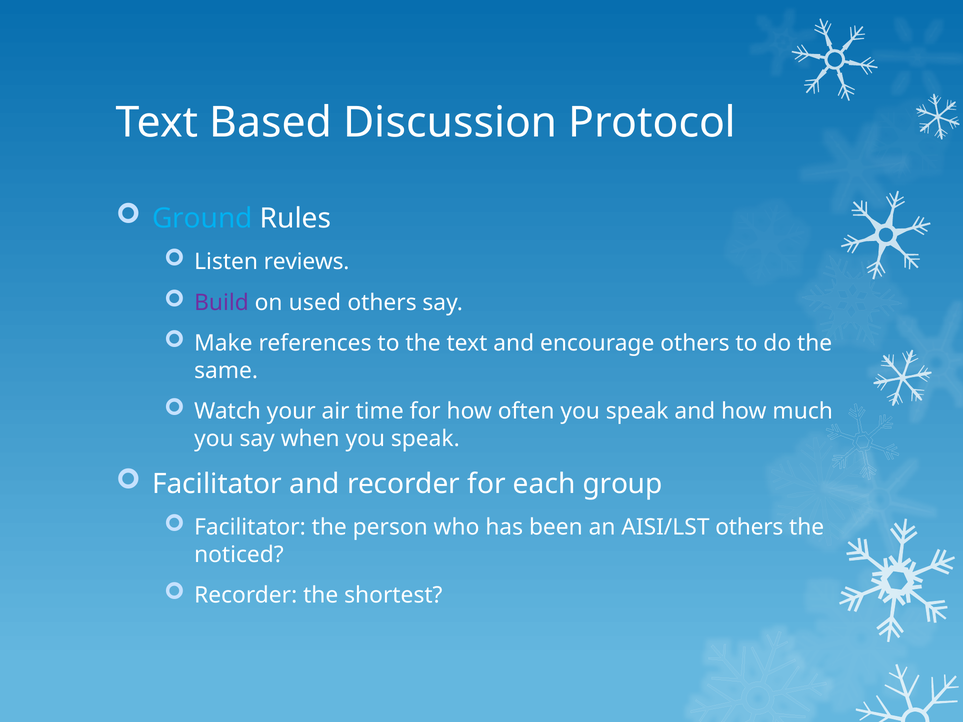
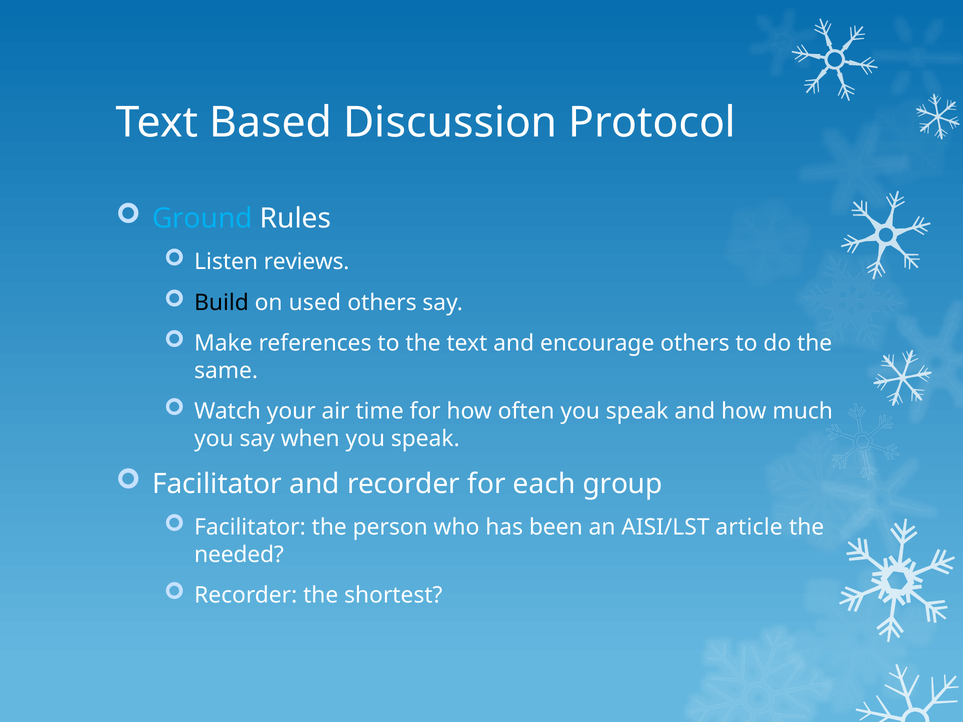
Build colour: purple -> black
AISI/LST others: others -> article
noticed: noticed -> needed
